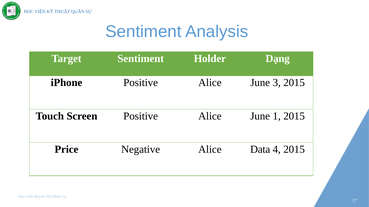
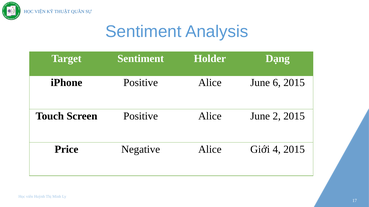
3: 3 -> 6
1: 1 -> 2
Data: Data -> Giới
